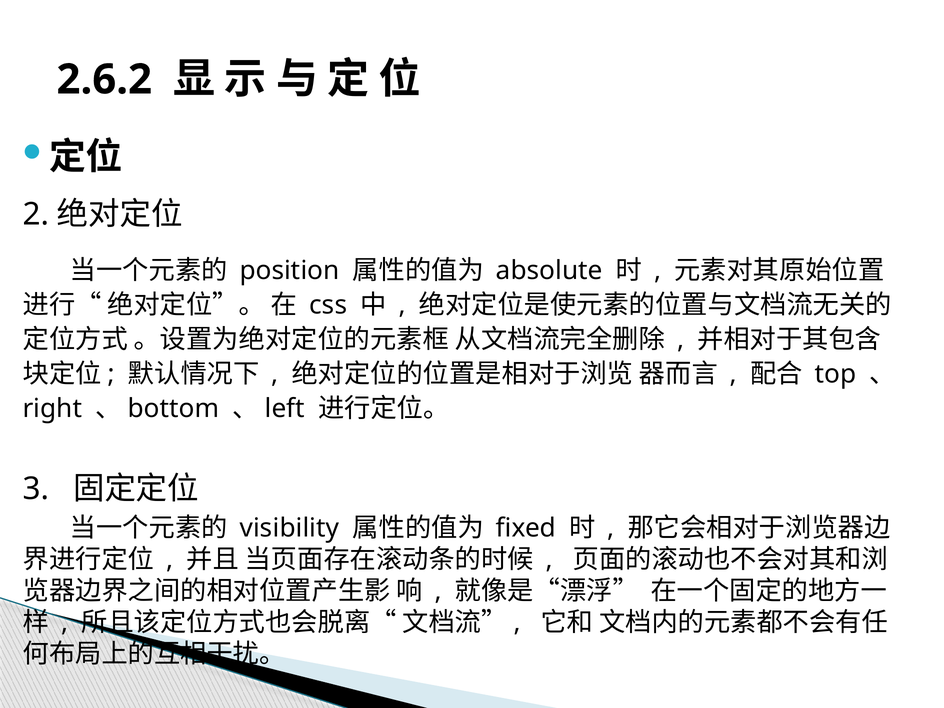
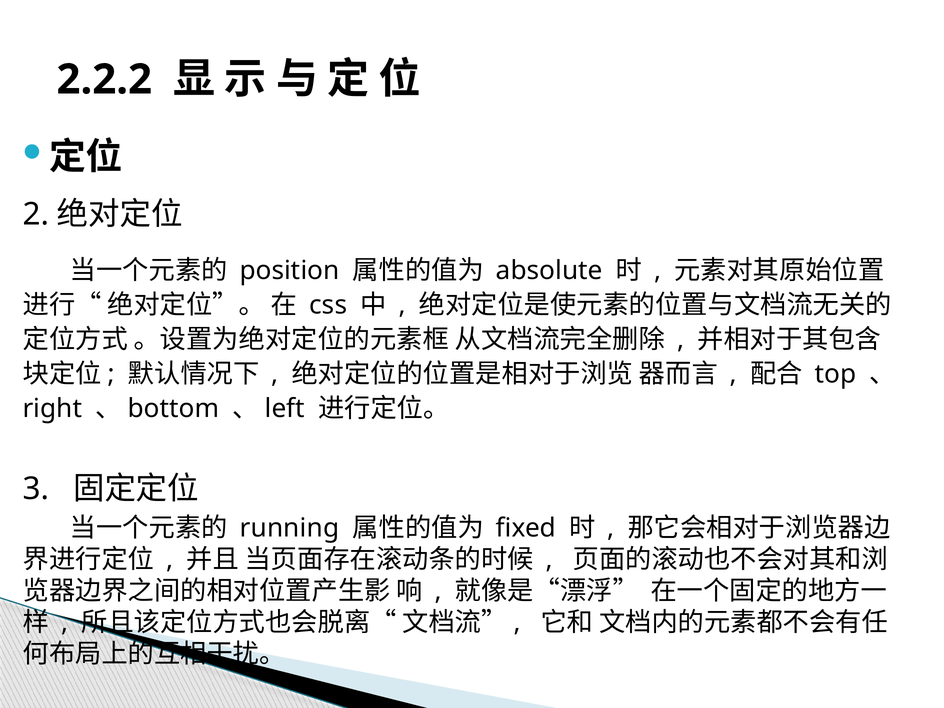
2.6.2: 2.6.2 -> 2.2.2
visibility: visibility -> running
